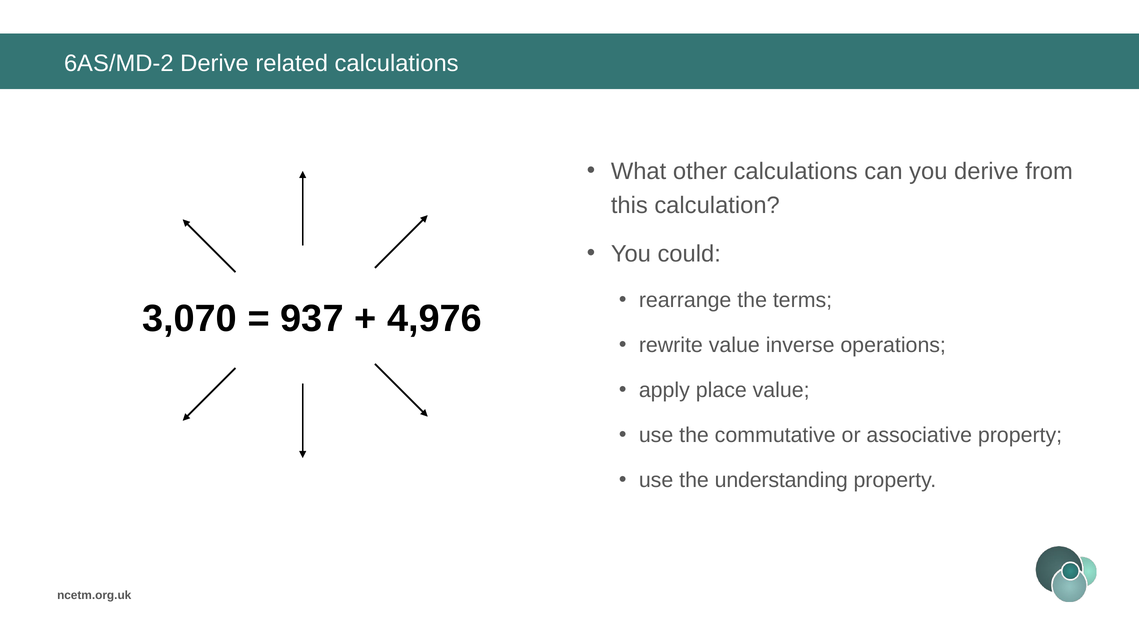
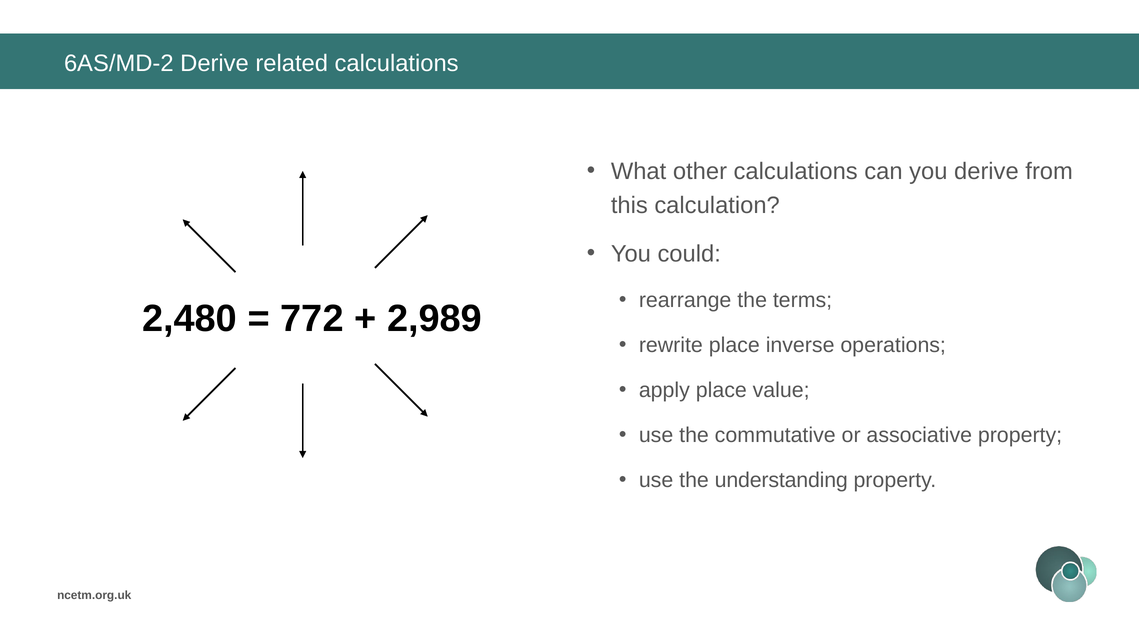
3,070: 3,070 -> 2,480
937: 937 -> 772
4,976: 4,976 -> 2,989
rewrite value: value -> place
